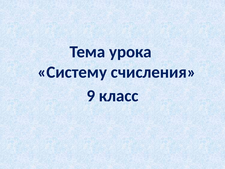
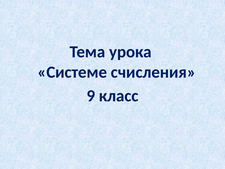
Систему: Систему -> Системе
